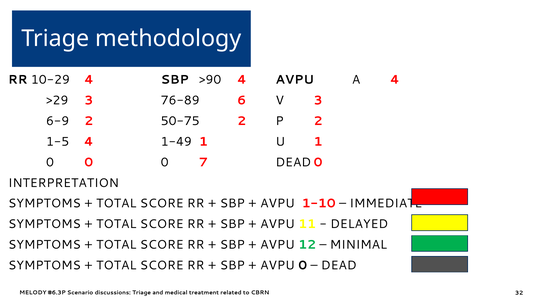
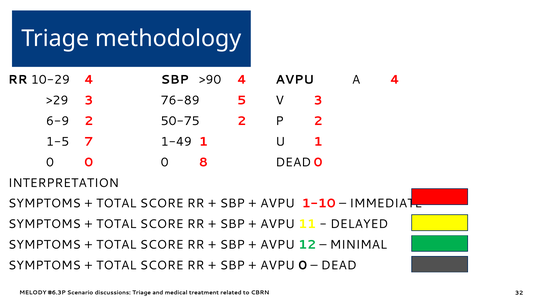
6: 6 -> 5
1-5 4: 4 -> 7
7: 7 -> 8
